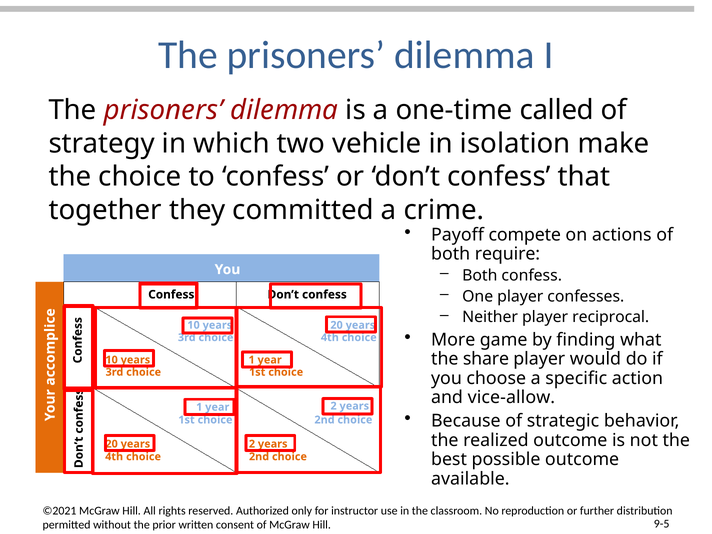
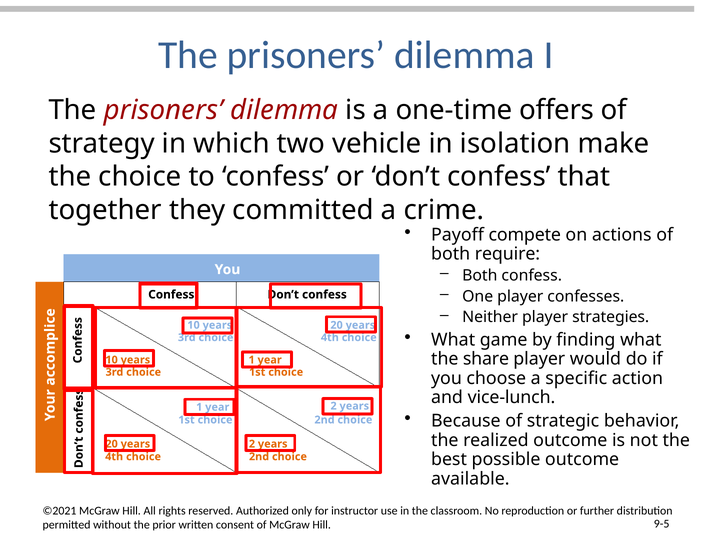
called: called -> offers
reciprocal: reciprocal -> strategies
More at (453, 340): More -> What
vice-allow: vice-allow -> vice-lunch
